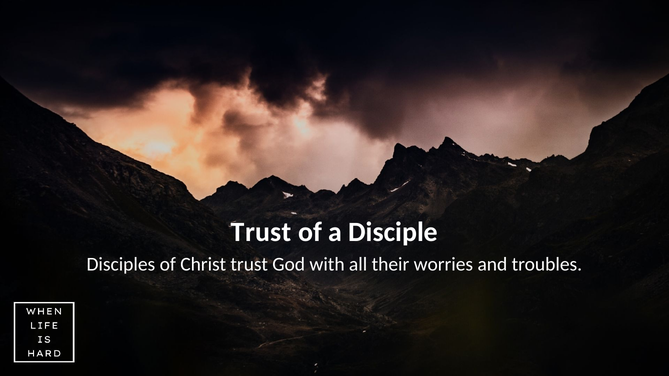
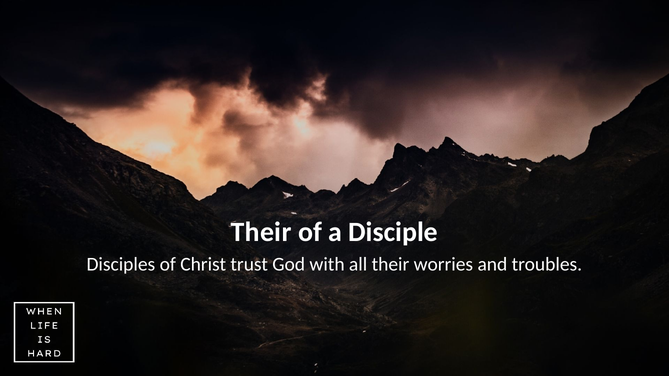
Trust at (261, 232): Trust -> Their
